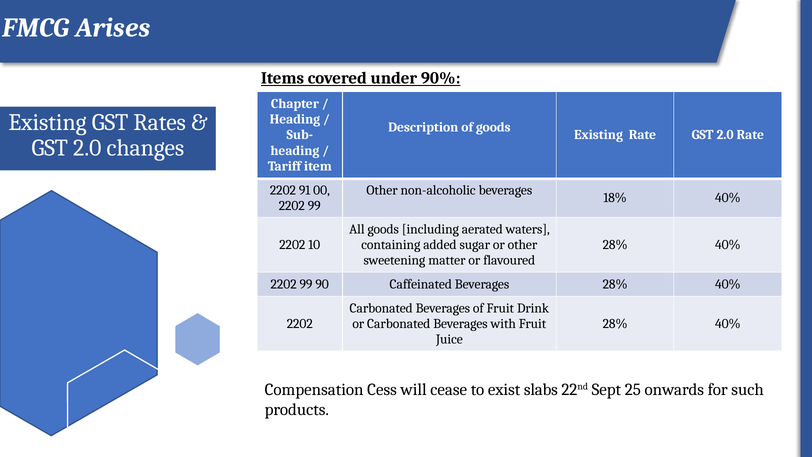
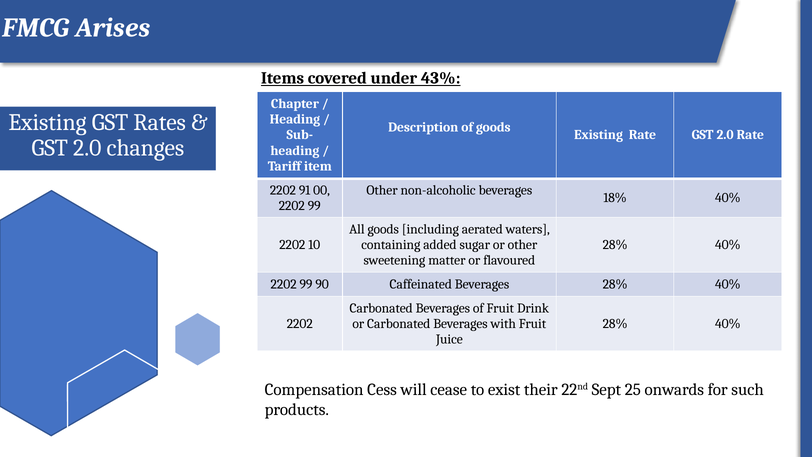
90%: 90% -> 43%
slabs: slabs -> their
